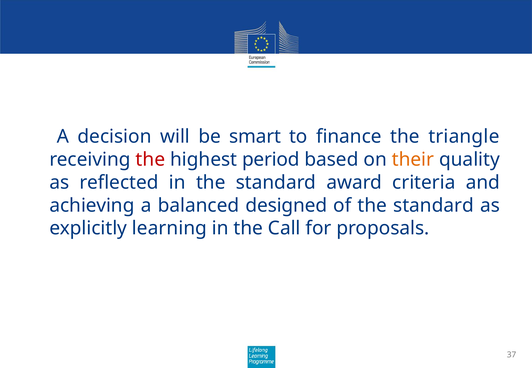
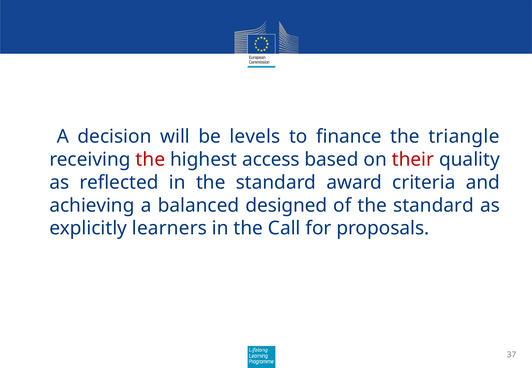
smart: smart -> levels
period: period -> access
their colour: orange -> red
learning: learning -> learners
